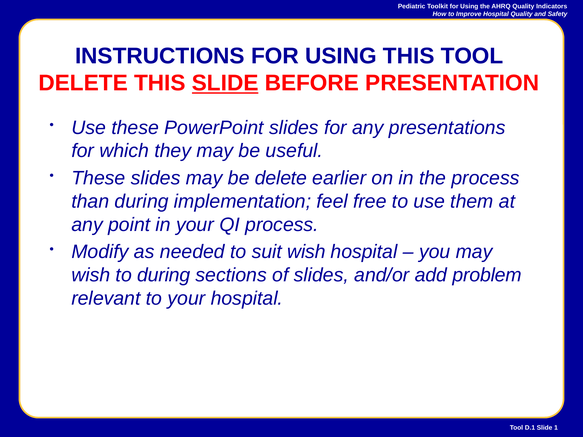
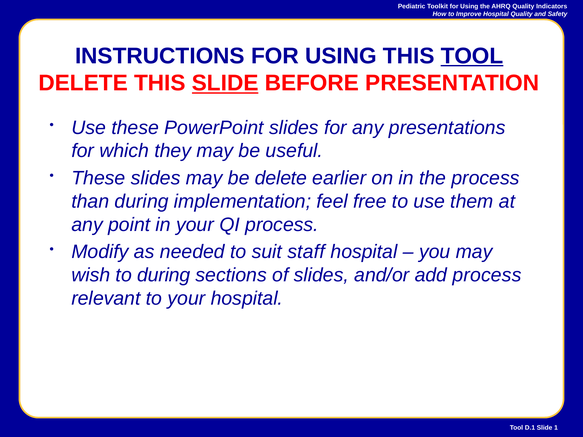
TOOL at (472, 56) underline: none -> present
suit wish: wish -> staff
add problem: problem -> process
